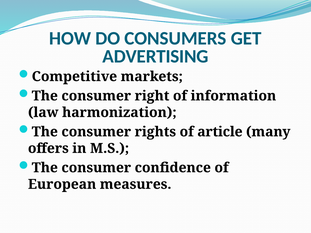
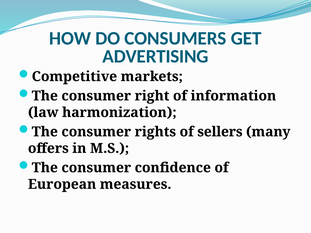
article: article -> sellers
